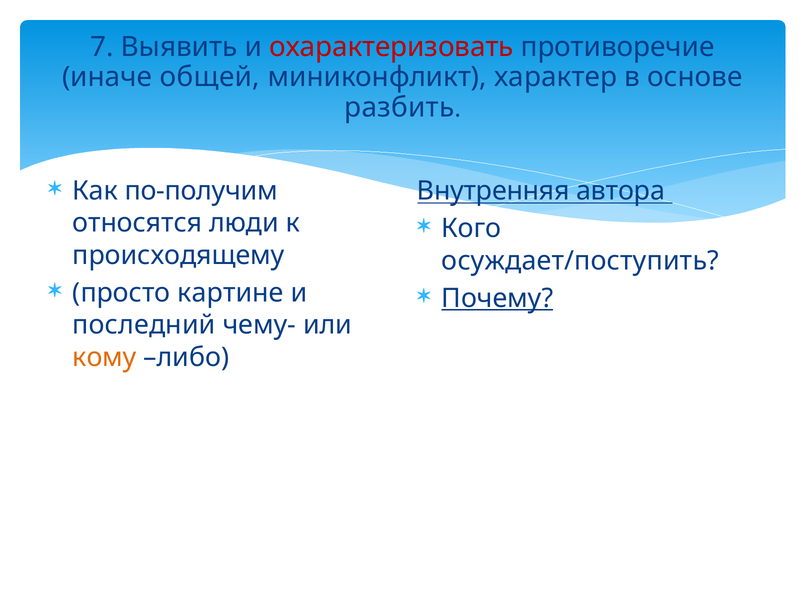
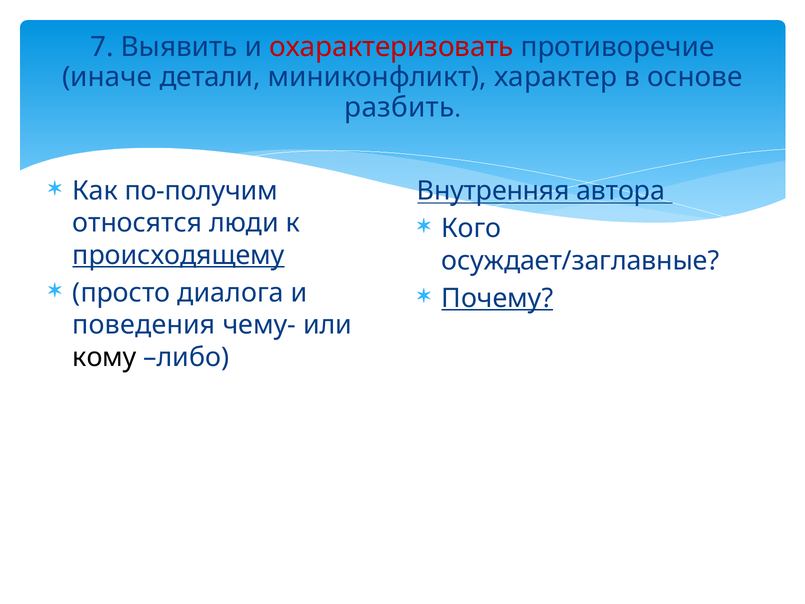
общей: общей -> детали
происходящему underline: none -> present
осуждает/поступить: осуждает/поступить -> осуждает/заглавные
картине: картине -> диалога
последний: последний -> поведения
кому colour: orange -> black
